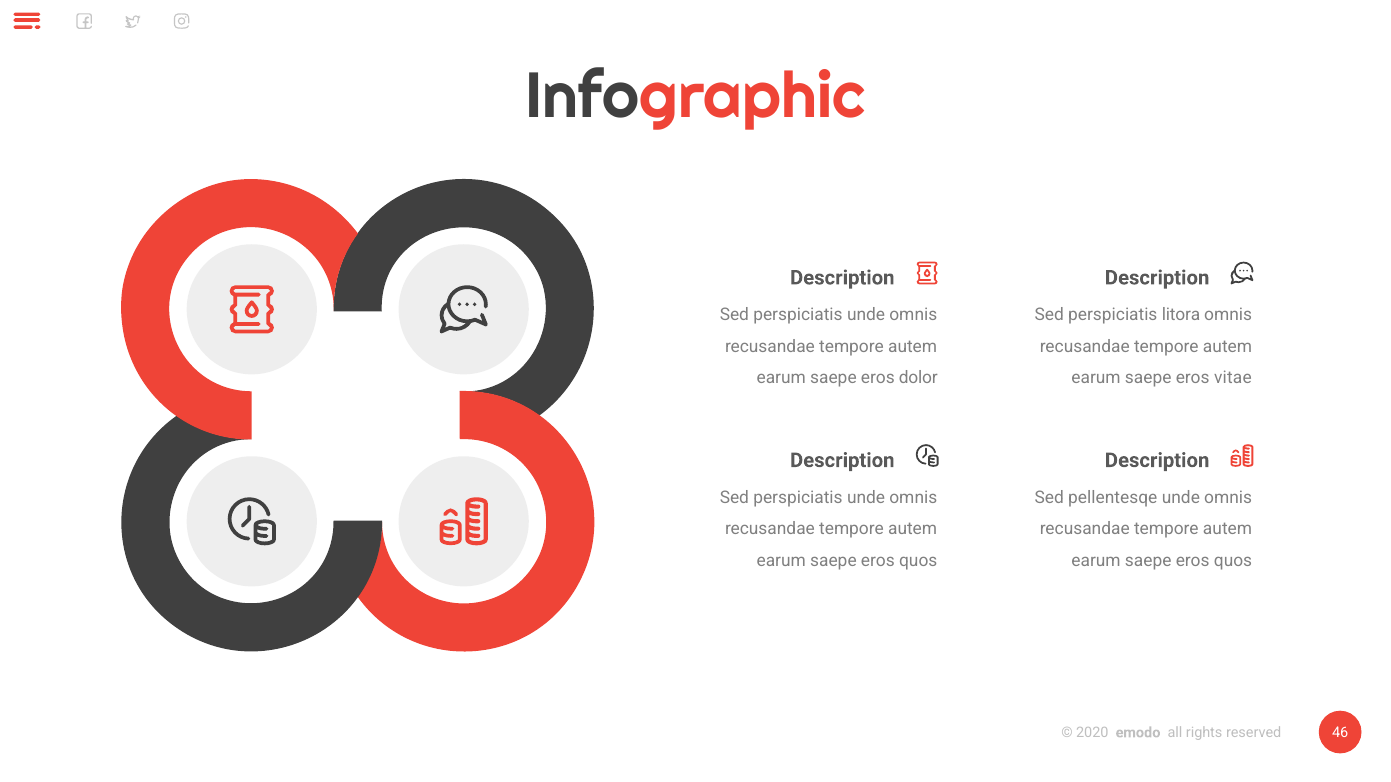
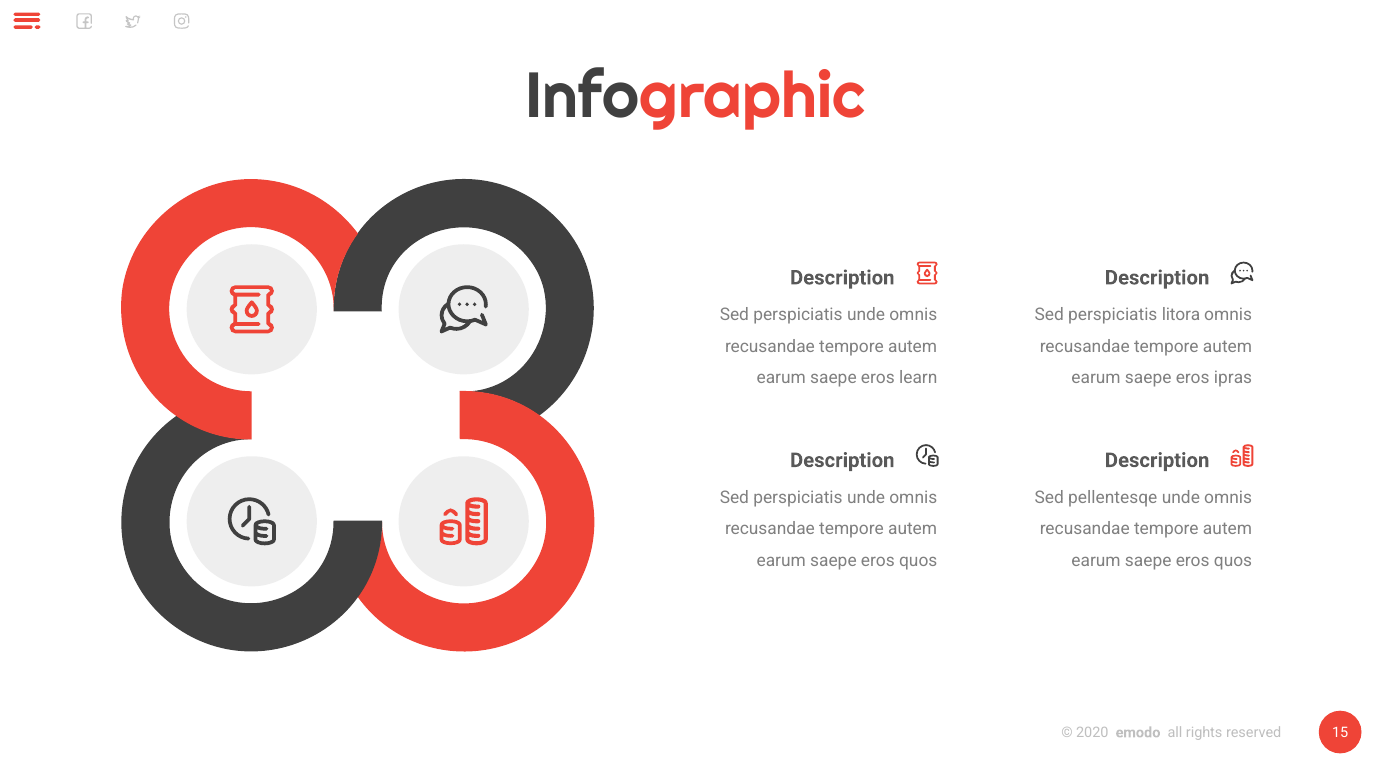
dolor: dolor -> learn
vitae: vitae -> ipras
46: 46 -> 15
